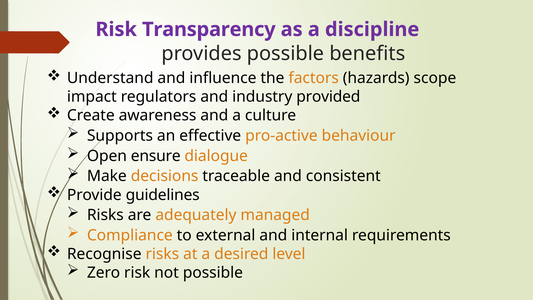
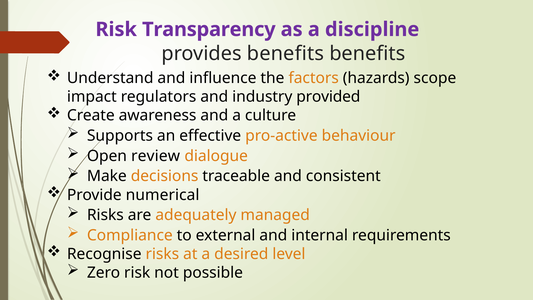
provides possible: possible -> benefits
ensure: ensure -> review
guidelines: guidelines -> numerical
